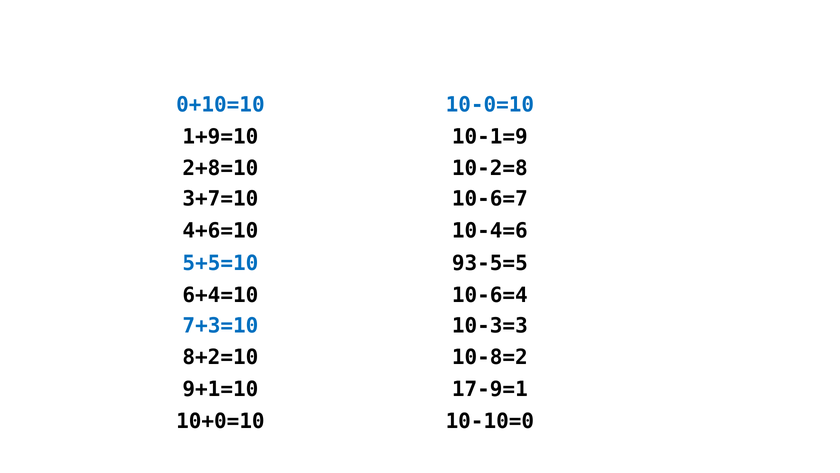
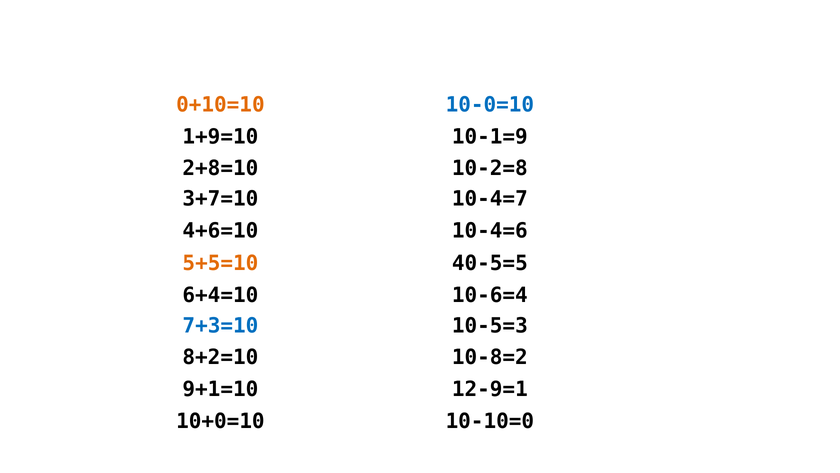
0+10=10 colour: blue -> orange
10-6=7: 10-6=7 -> 10-4=7
5+5=10 colour: blue -> orange
93-5=5: 93-5=5 -> 40-5=5
10-3=3: 10-3=3 -> 10-5=3
17-9=1: 17-9=1 -> 12-9=1
